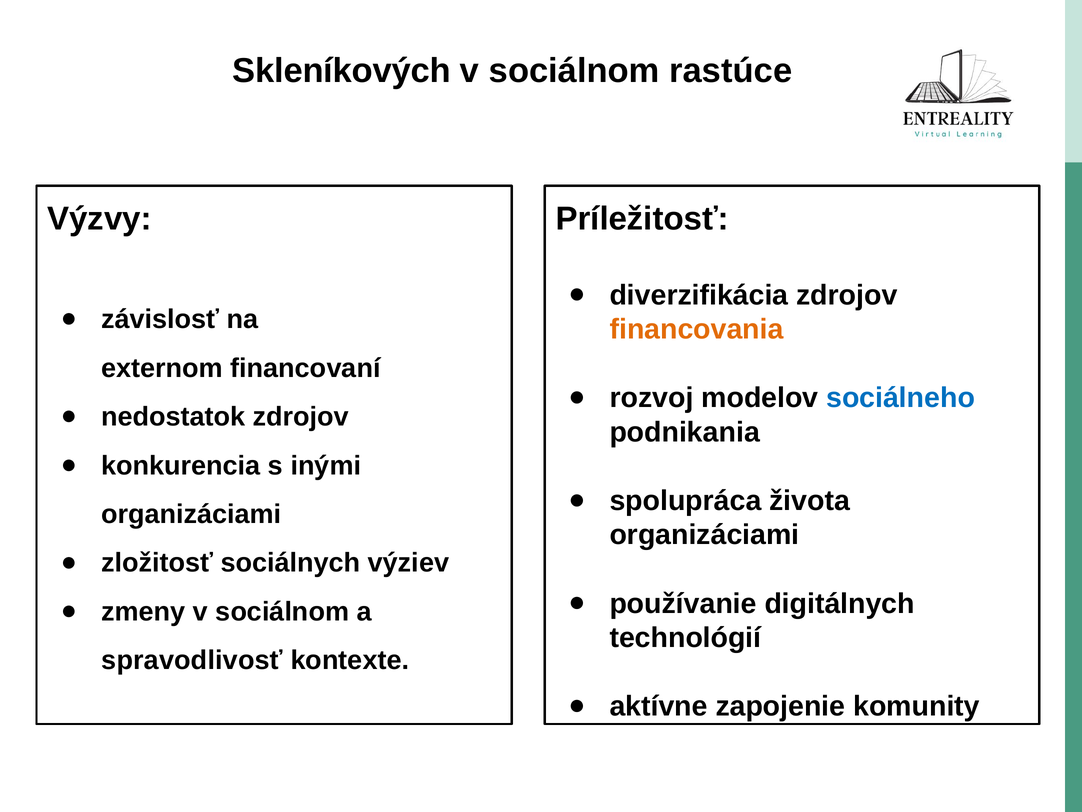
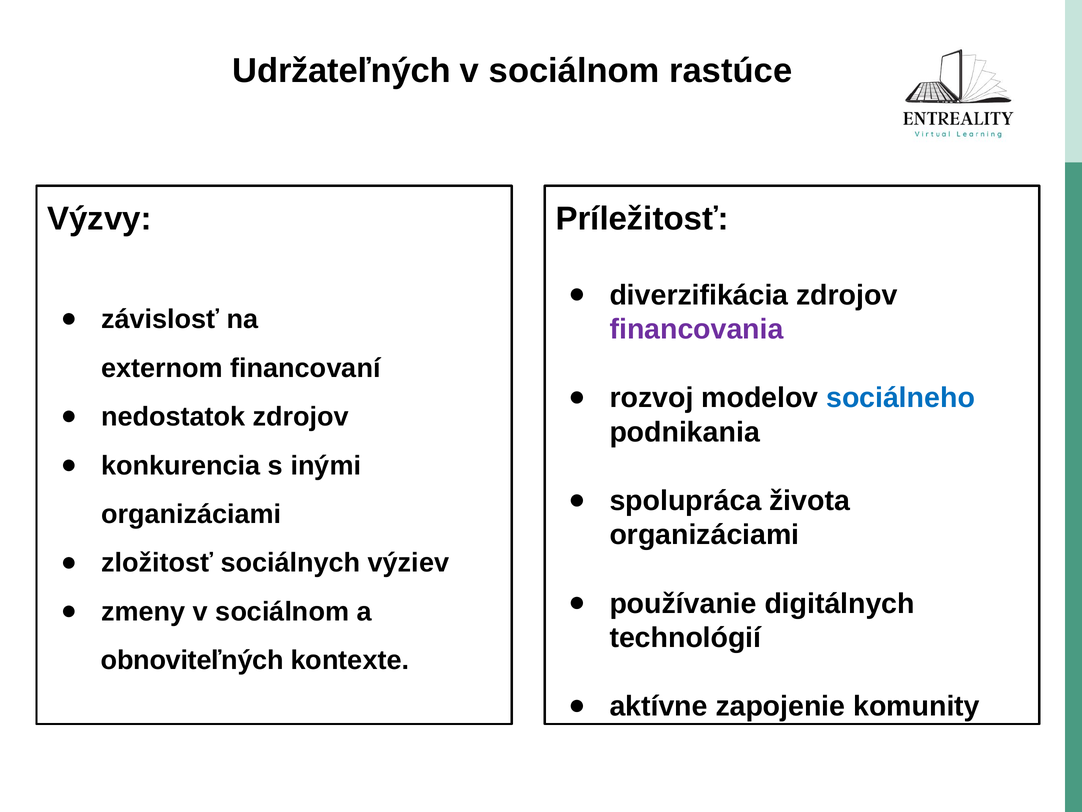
Skleníkových: Skleníkových -> Udržateľných
financovania colour: orange -> purple
spravodlivosť: spravodlivosť -> obnoviteľných
